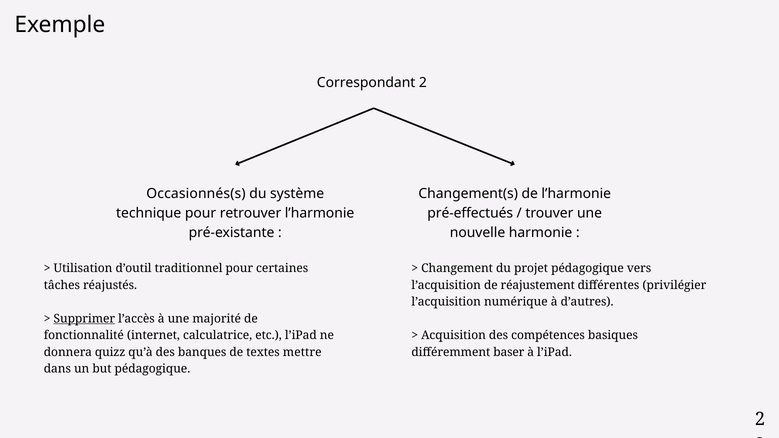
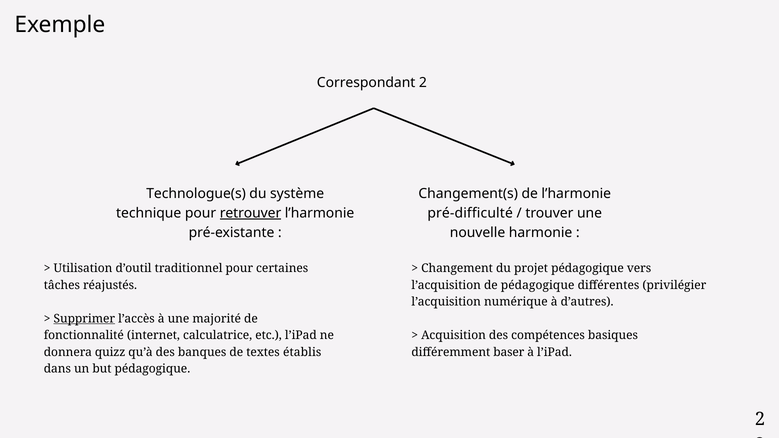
Occasionnés(s: Occasionnés(s -> Technologue(s
retrouver underline: none -> present
pré-effectués: pré-effectués -> pré-difficulté
de réajustement: réajustement -> pédagogique
mettre: mettre -> établis
